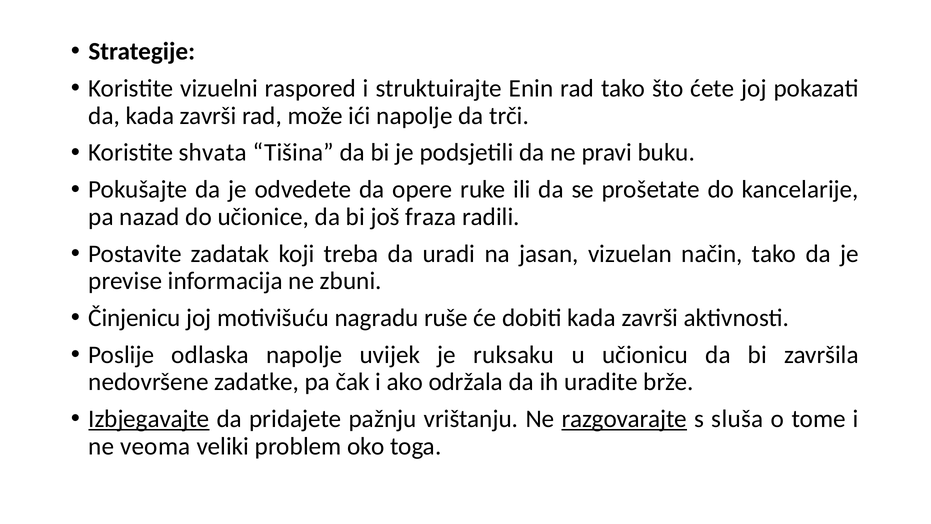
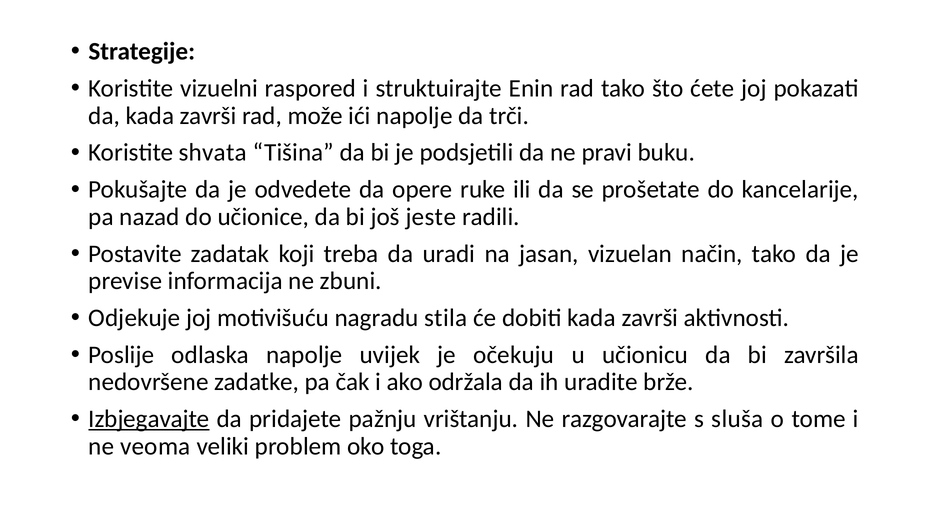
fraza: fraza -> jeste
Činjenicu: Činjenicu -> Odjekuje
ruše: ruše -> stila
ruksaku: ruksaku -> očekuju
razgovarajte underline: present -> none
